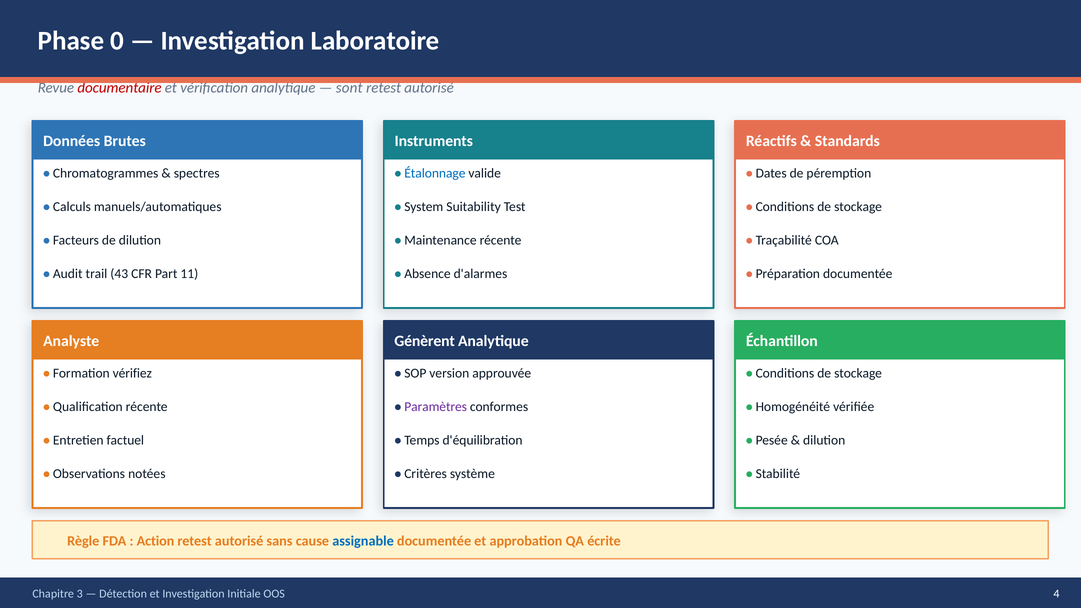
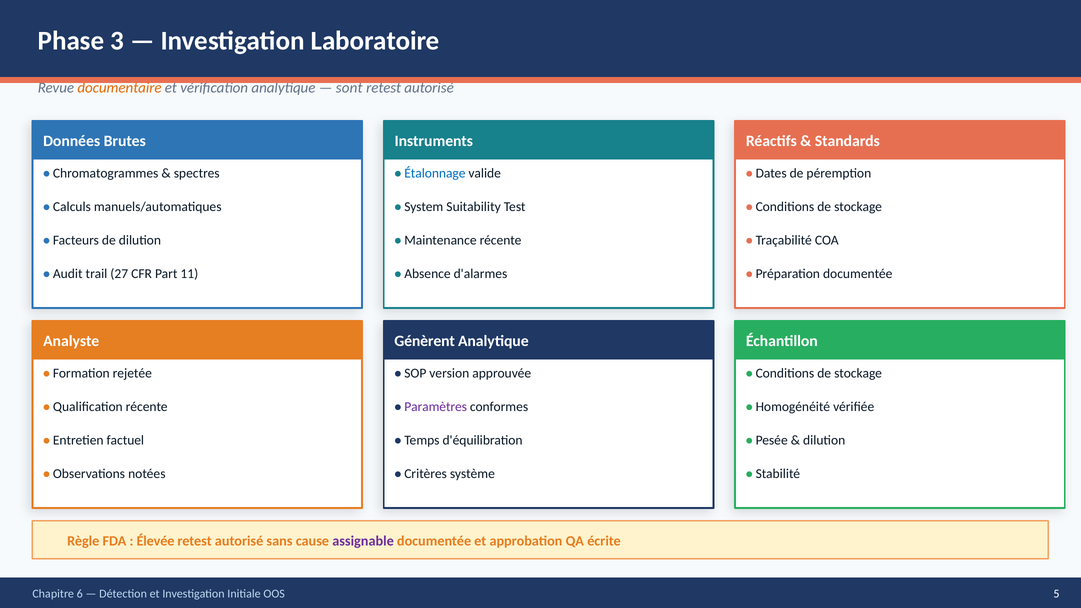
0: 0 -> 3
documentaire colour: red -> orange
43: 43 -> 27
vérifiez: vérifiez -> rejetée
Action: Action -> Élevée
assignable colour: blue -> purple
3: 3 -> 6
4: 4 -> 5
